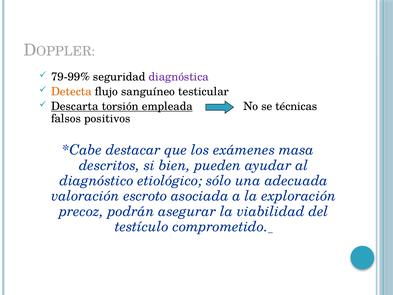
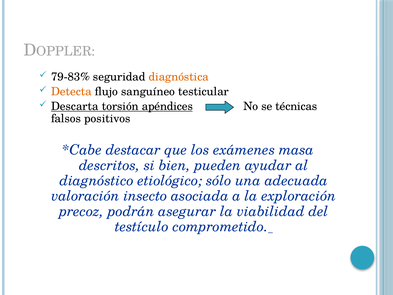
79-99%: 79-99% -> 79-83%
diagnóstica colour: purple -> orange
empleada: empleada -> apéndices
escroto: escroto -> insecto
